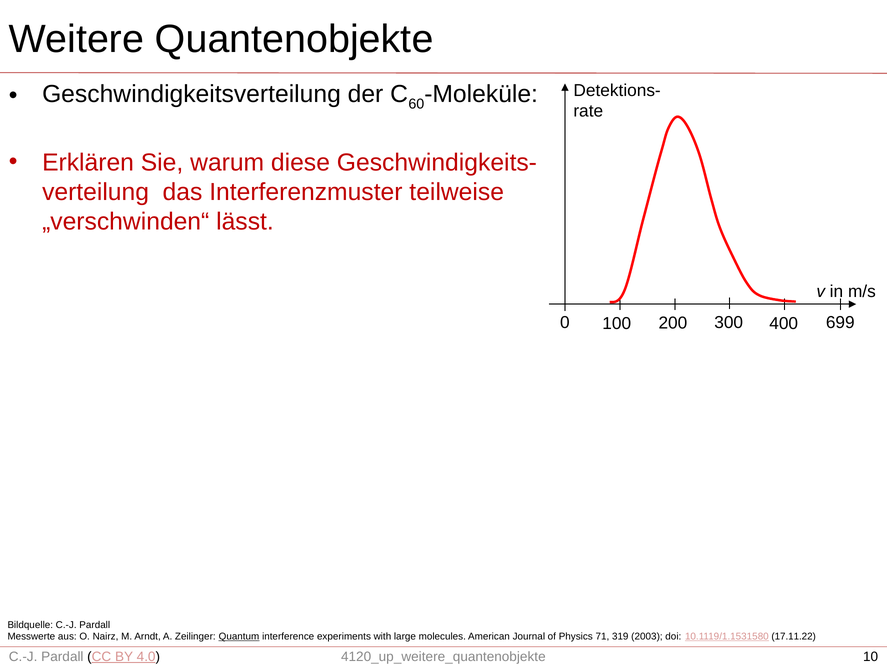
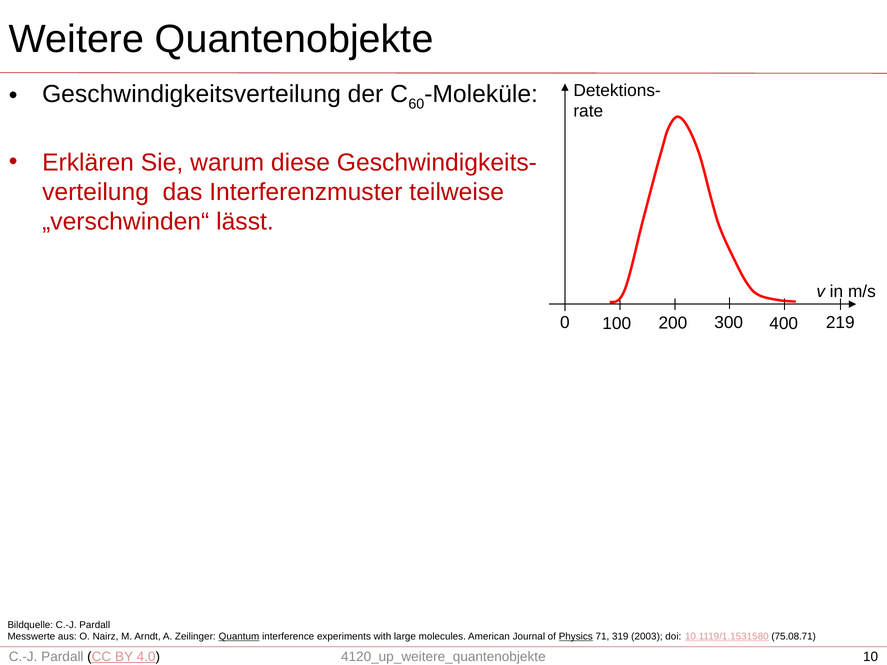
699: 699 -> 219
Physics underline: none -> present
17.11.22: 17.11.22 -> 75.08.71
